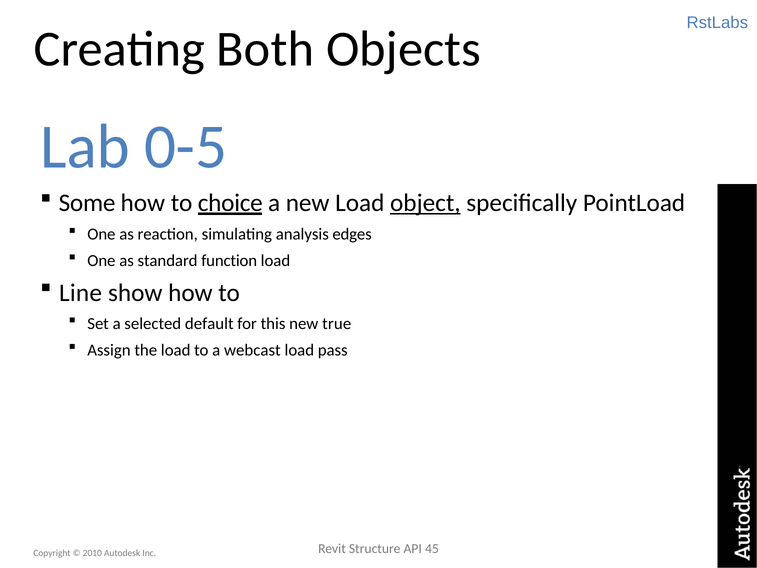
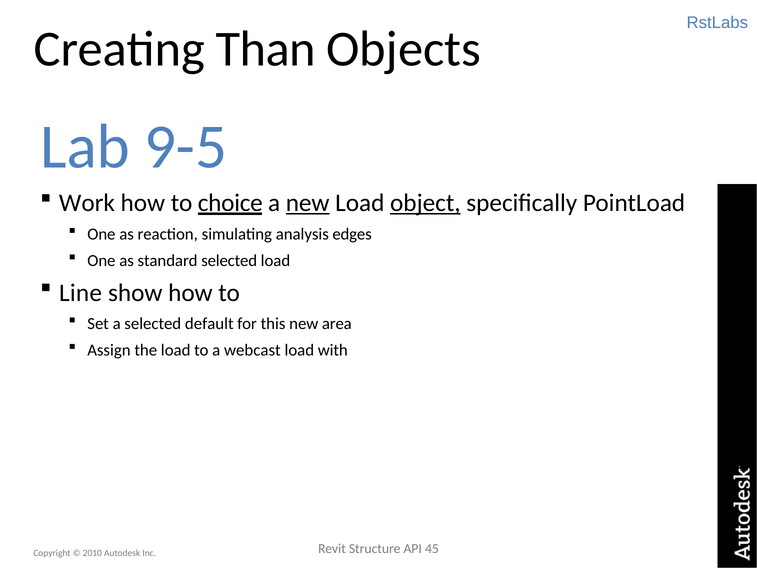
Both: Both -> Than
0-5: 0-5 -> 9-5
Some: Some -> Work
new at (308, 203) underline: none -> present
standard function: function -> selected
true: true -> area
pass: pass -> with
